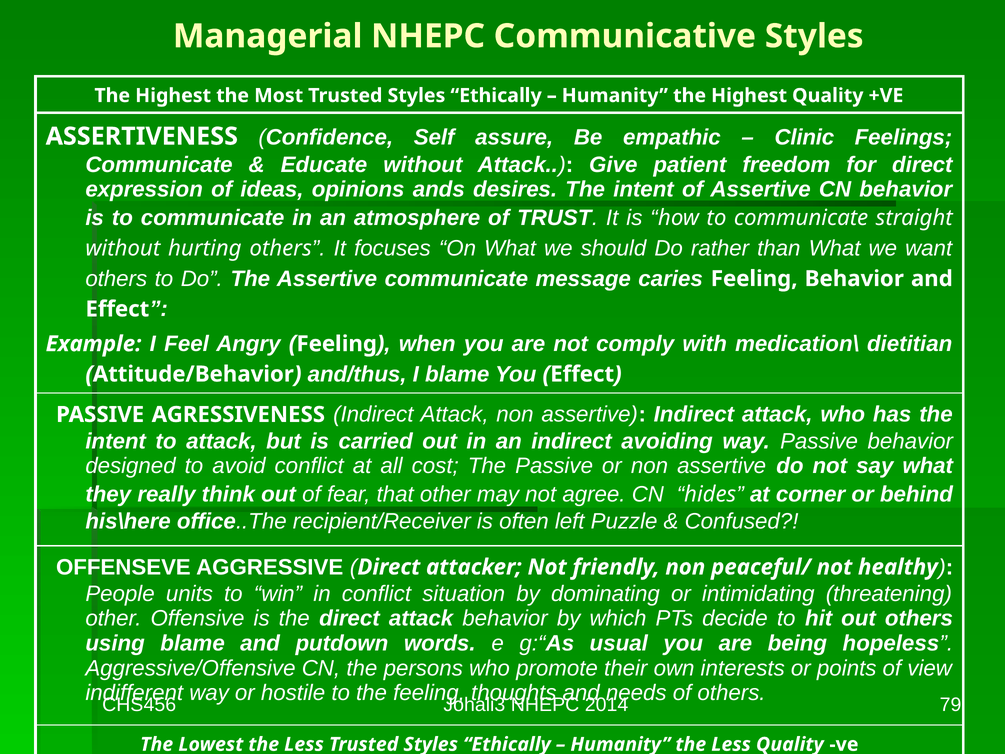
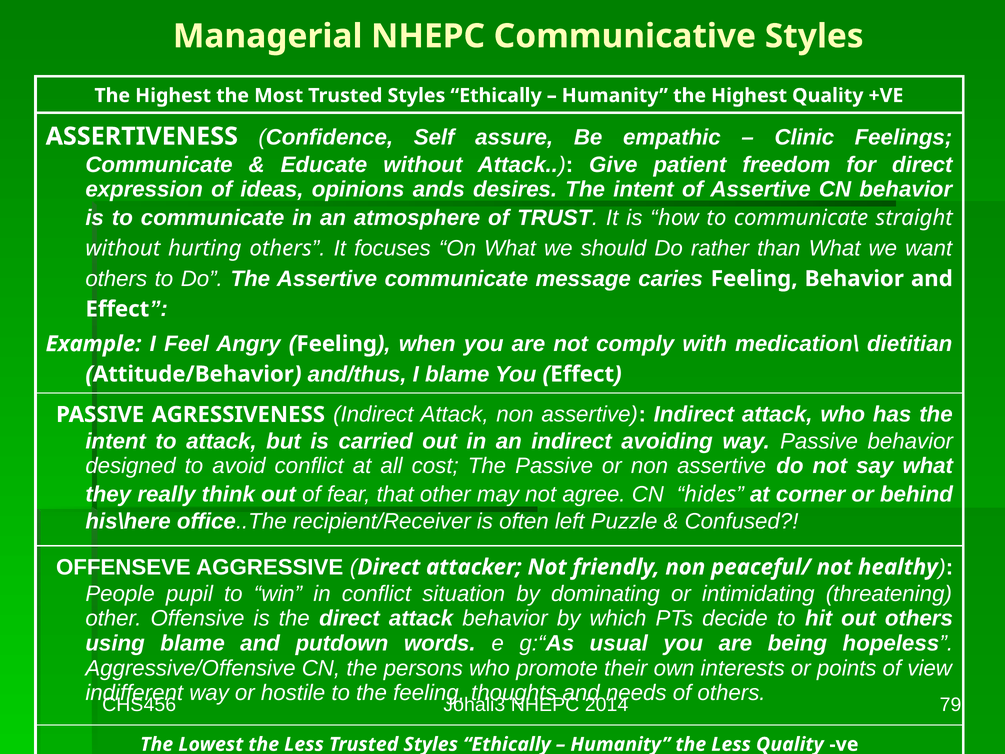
units: units -> pupil
